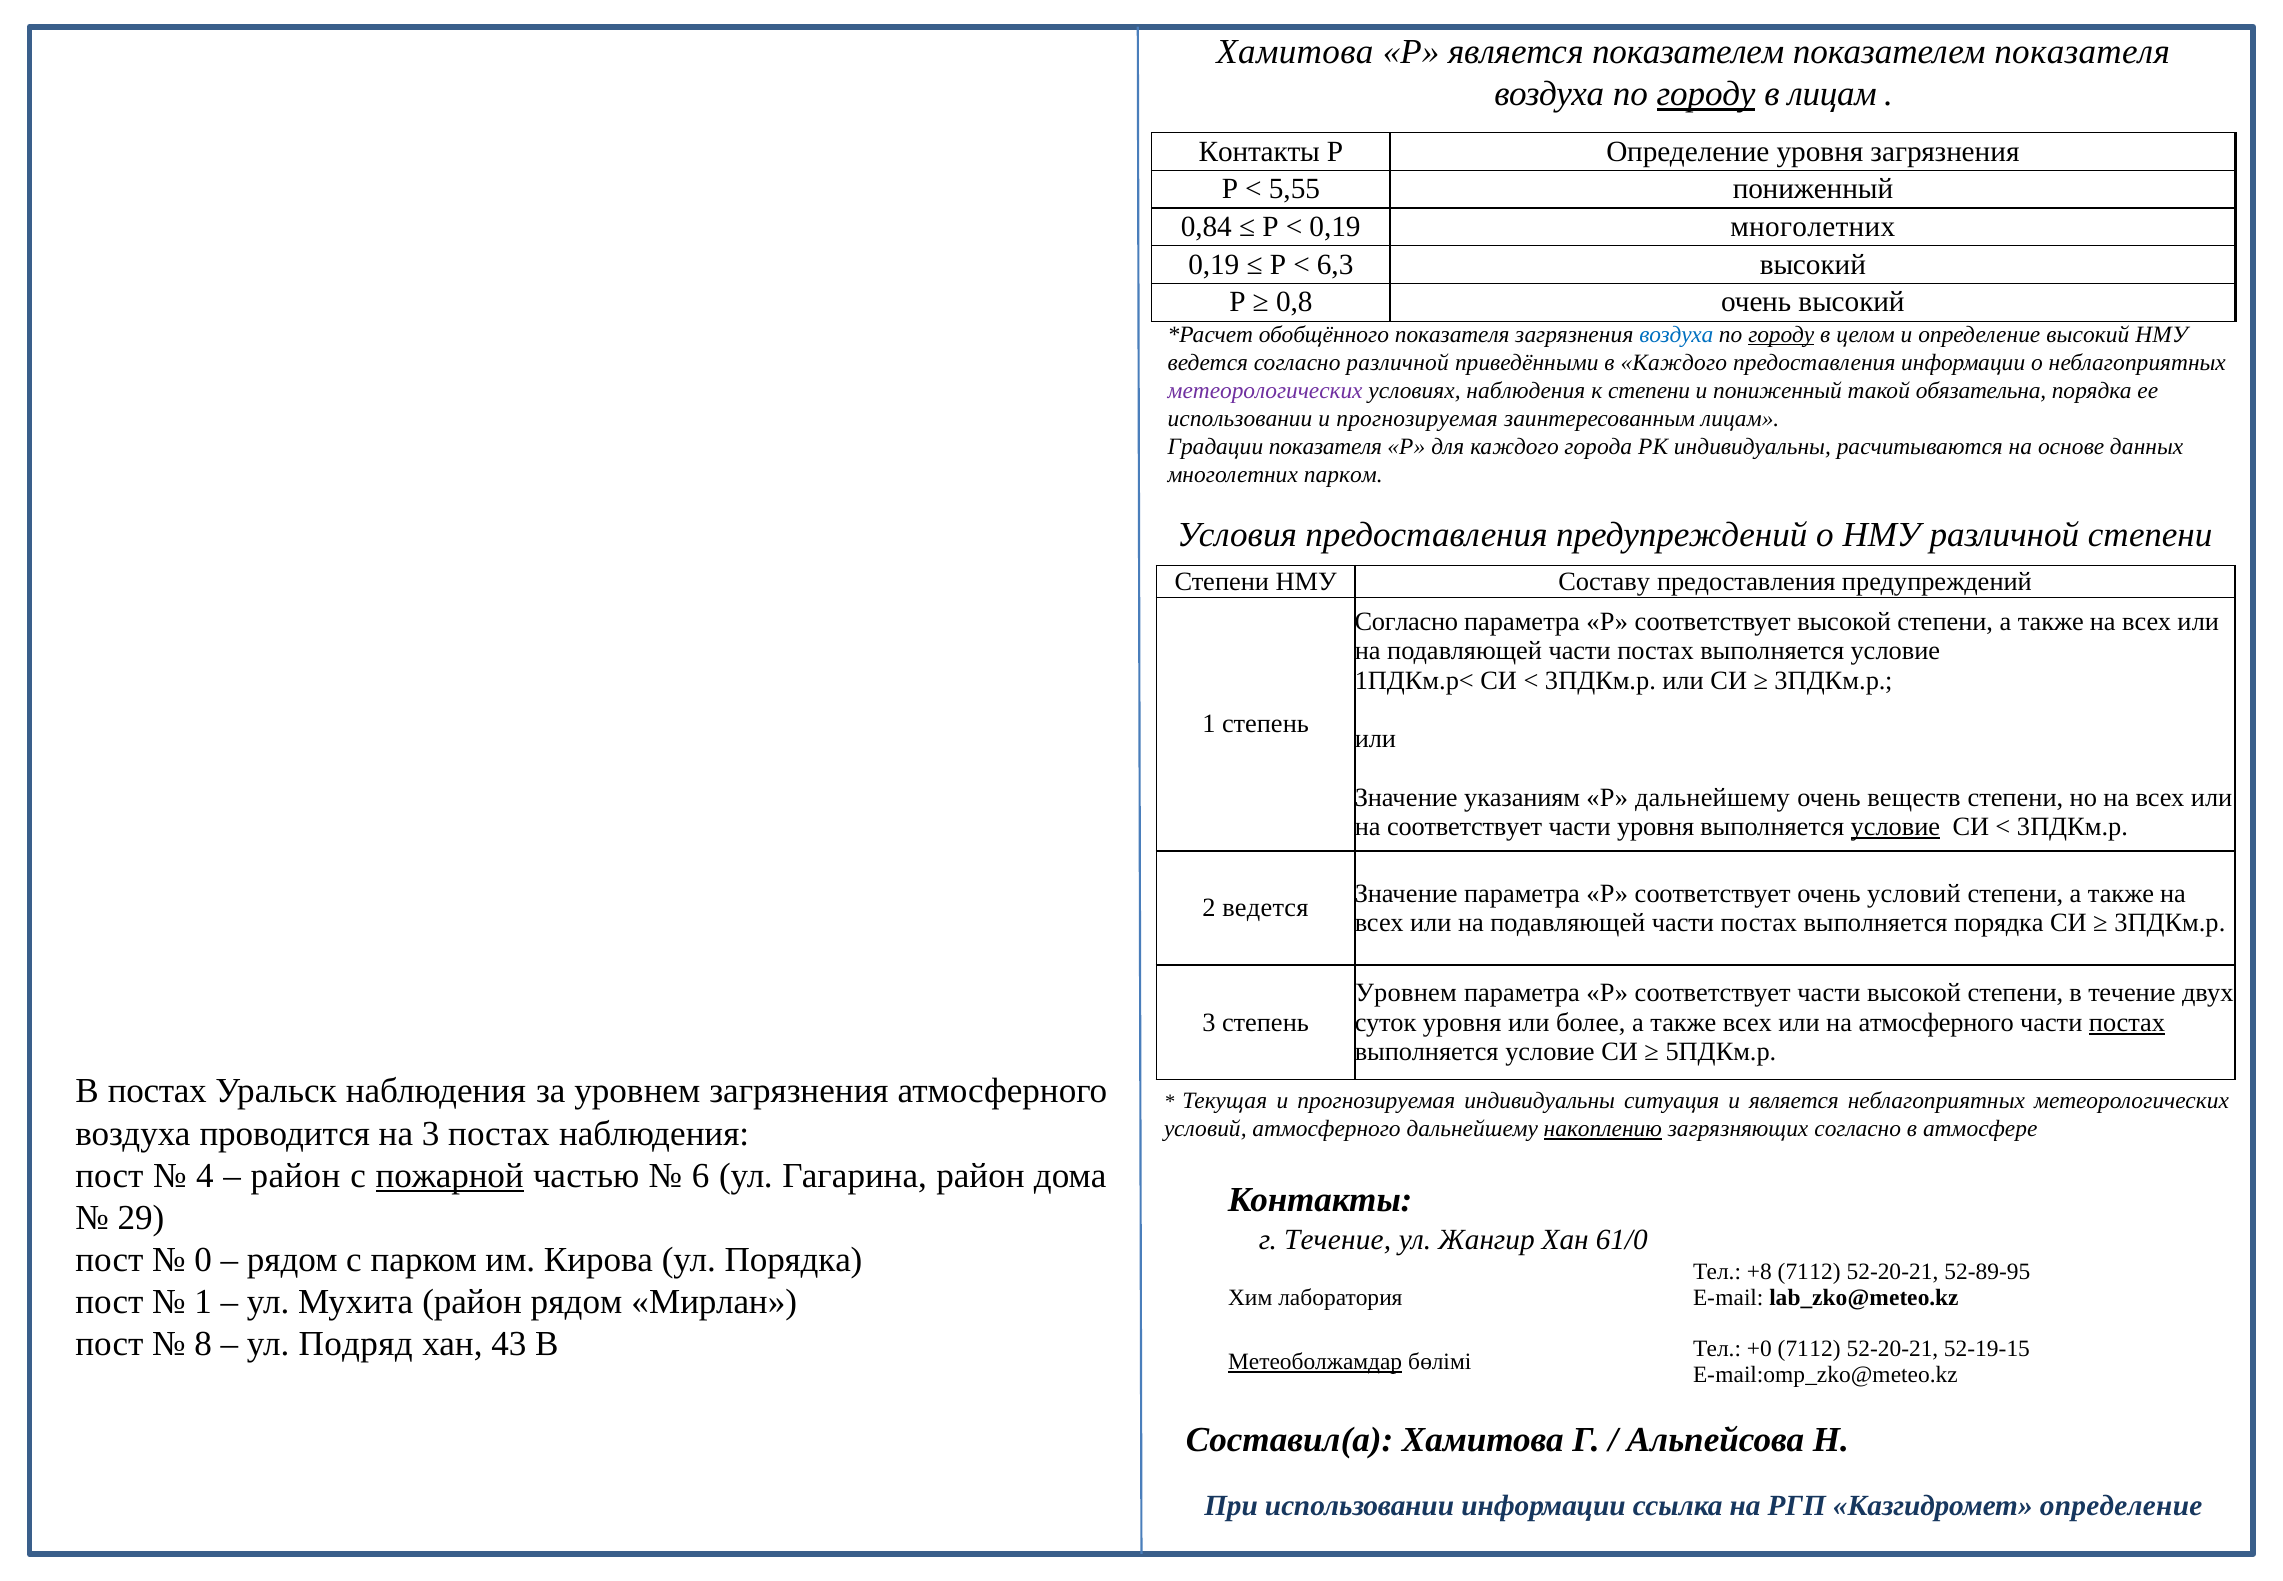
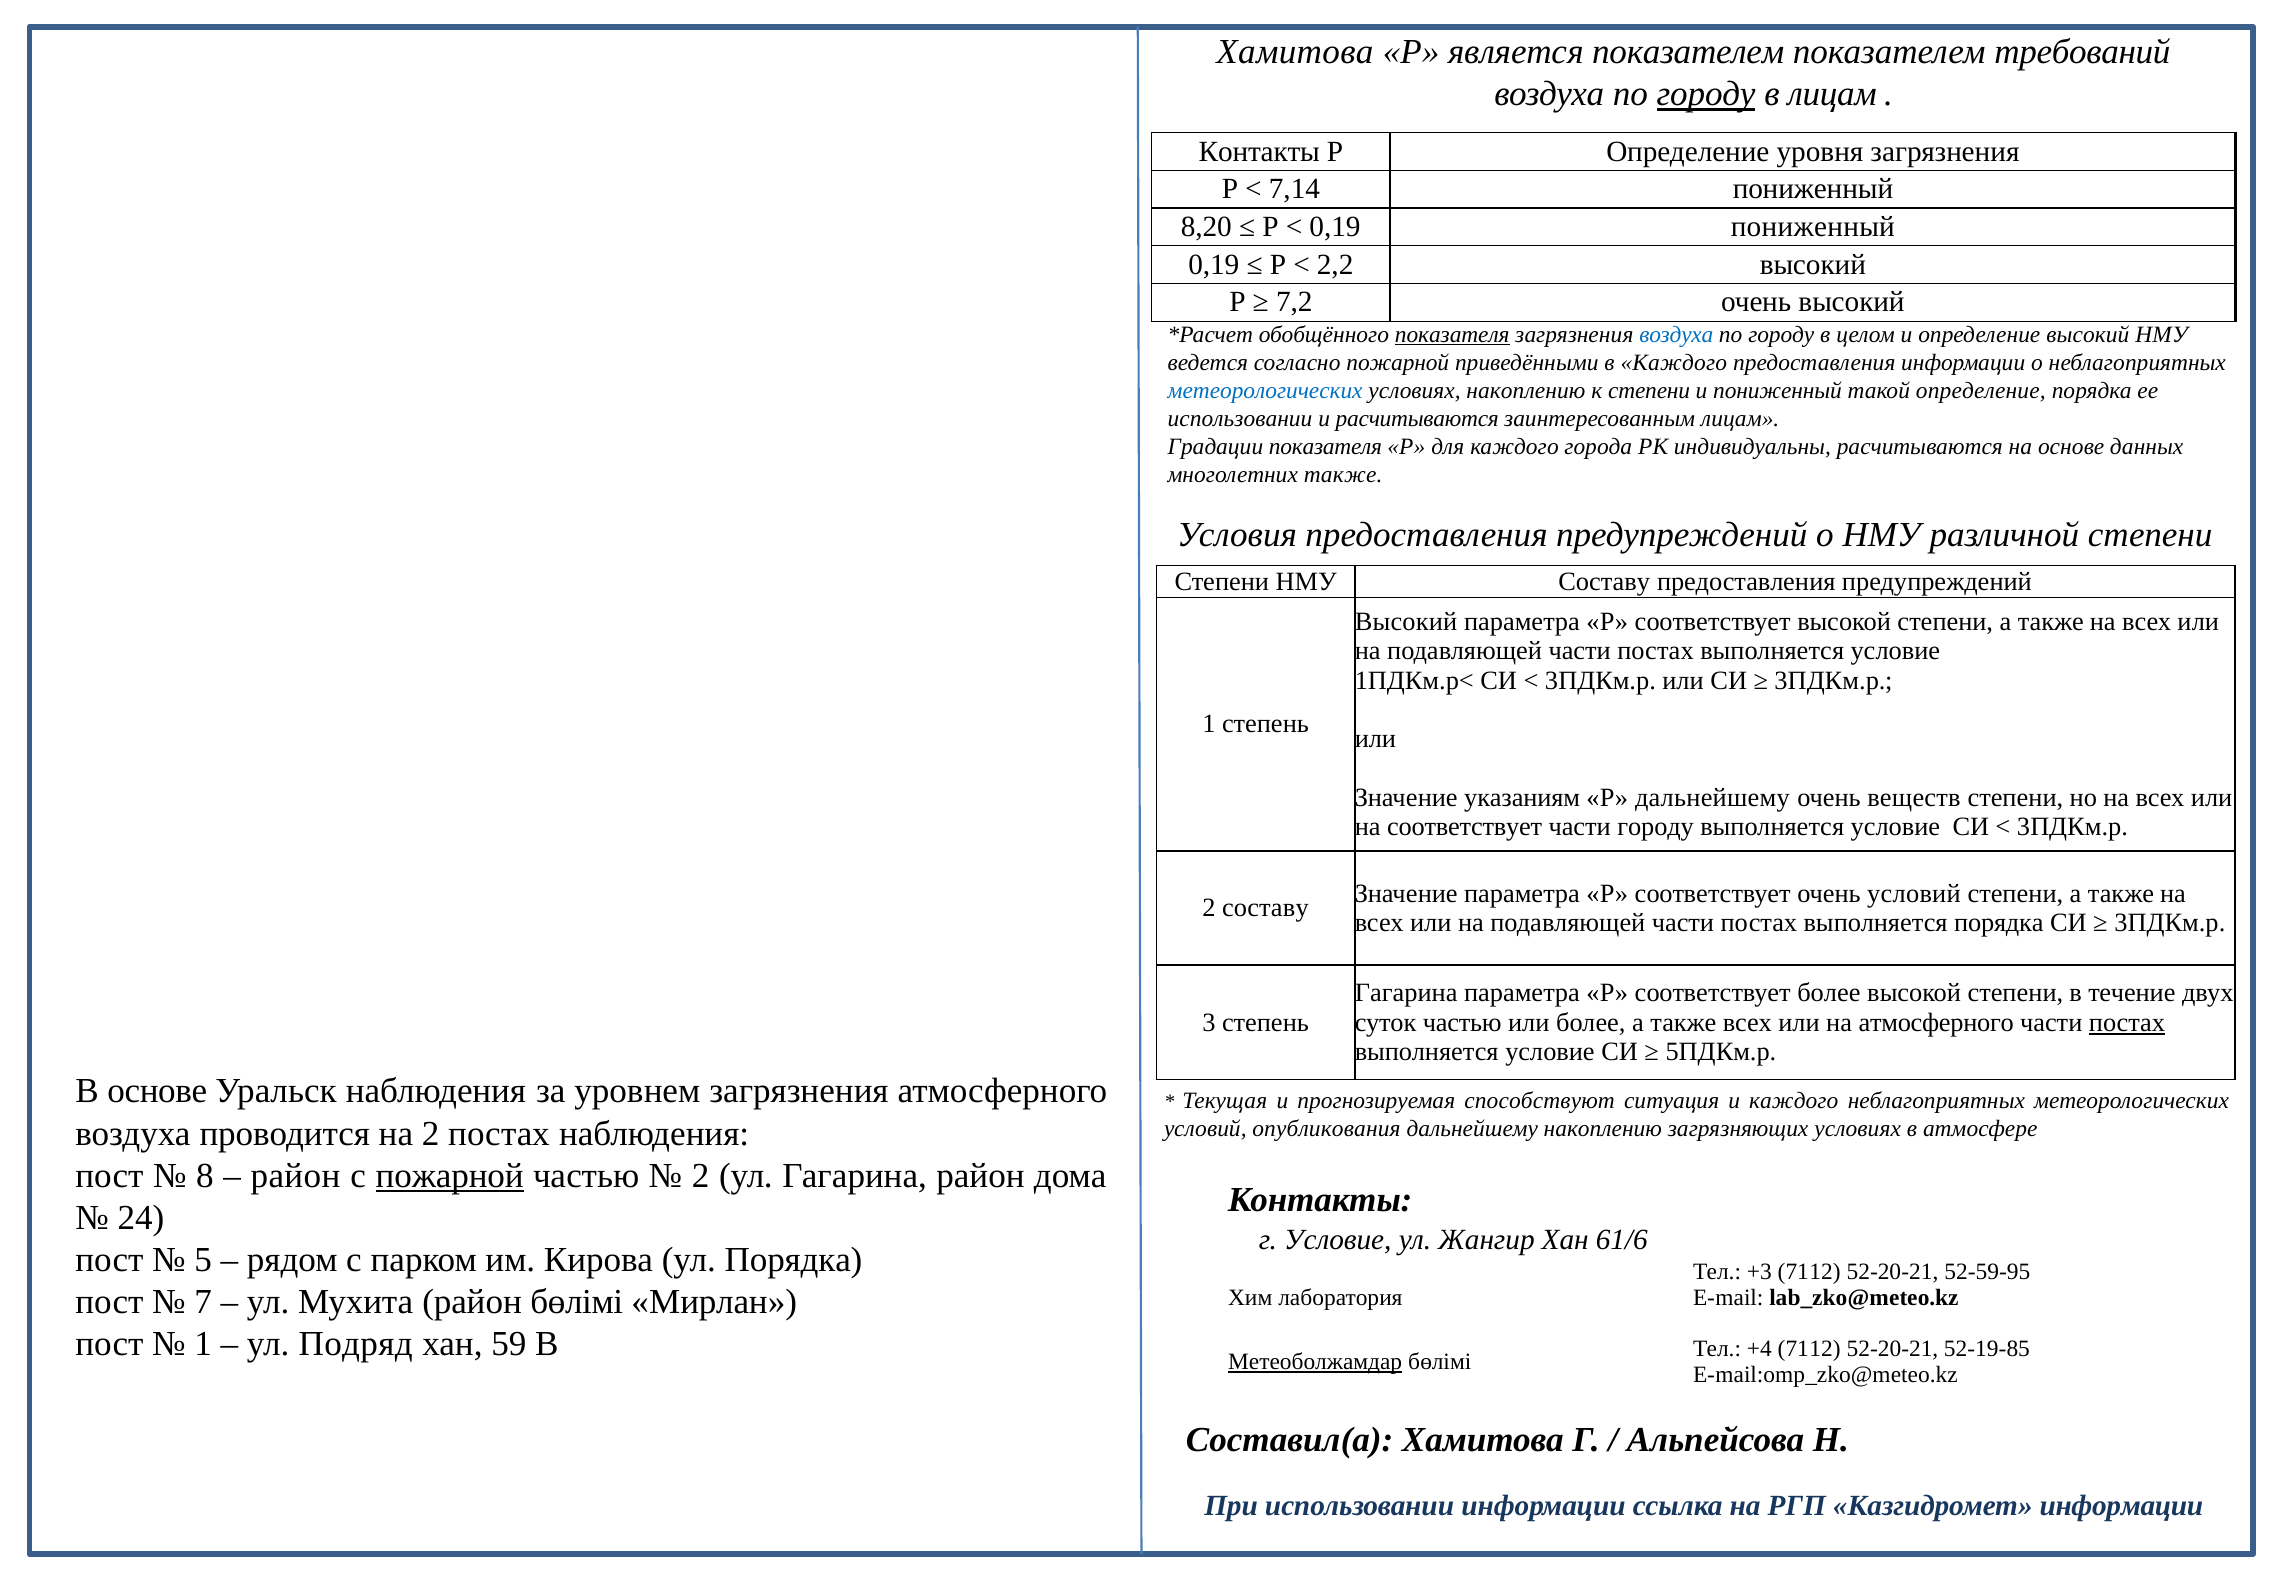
показателем показателя: показателя -> требований
5,55: 5,55 -> 7,14
0,84: 0,84 -> 8,20
0,19 многолетних: многолетних -> пониженный
6,3: 6,3 -> 2,2
0,8: 0,8 -> 7,2
показателя at (1452, 335) underline: none -> present
городу at (1781, 335) underline: present -> none
согласно различной: различной -> пожарной
метеорологических at (1265, 391) colour: purple -> blue
условиях наблюдения: наблюдения -> накоплению
такой обязательна: обязательна -> определение
прогнозируемая at (1417, 419): прогнозируемая -> расчитываются
многолетних парком: парком -> также
Согласно at (1406, 622): Согласно -> Высокий
части уровня: уровня -> городу
условие at (1895, 826) underline: present -> none
2 ведется: ведется -> составу
Уровнем at (1406, 993): Уровнем -> Гагарина
Р соответствует части: части -> более
суток уровня: уровня -> частью
В постах: постах -> основе
прогнозируемая индивидуальны: индивидуальны -> способствуют
и является: является -> каждого
на 3: 3 -> 2
условий атмосферного: атмосферного -> опубликования
накоплению at (1603, 1129) underline: present -> none
загрязняющих согласно: согласно -> условиях
4: 4 -> 8
6 at (701, 1175): 6 -> 2
29: 29 -> 24
г Течение: Течение -> Условие
61/0: 61/0 -> 61/6
0: 0 -> 5
+8: +8 -> +3
52-89-95: 52-89-95 -> 52-59-95
1 at (203, 1302): 1 -> 7
район рядом: рядом -> бөлімі
8 at (203, 1344): 8 -> 1
43: 43 -> 59
+0: +0 -> +4
52-19-15: 52-19-15 -> 52-19-85
Казгидромет определение: определение -> информации
